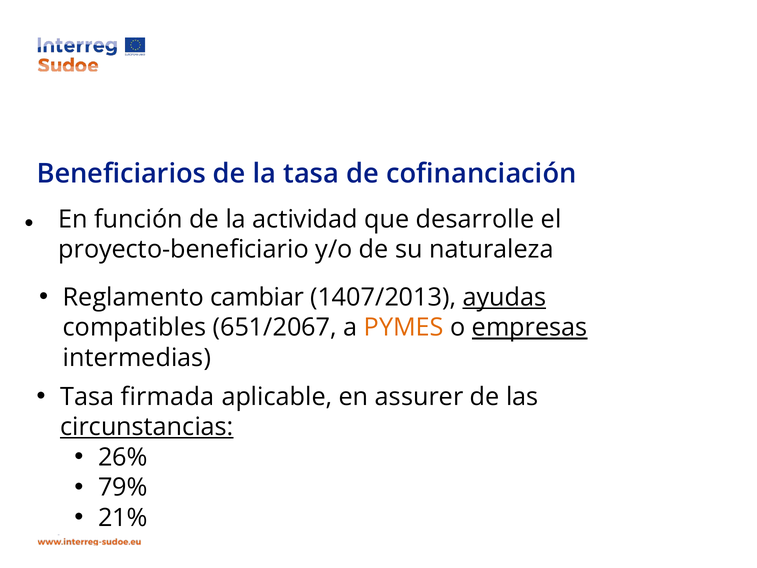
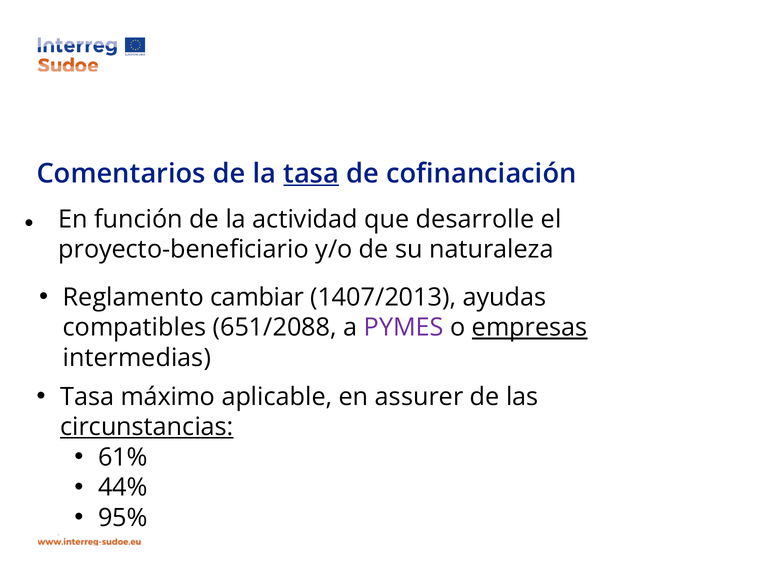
Beneficiarios: Beneficiarios -> Comentarios
tasa at (311, 174) underline: none -> present
ayudas underline: present -> none
651/2067: 651/2067 -> 651/2088
PYMES colour: orange -> purple
firmada: firmada -> máximo
26%: 26% -> 61%
79%: 79% -> 44%
21%: 21% -> 95%
